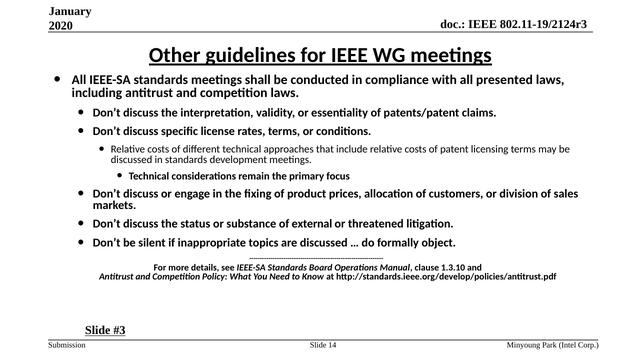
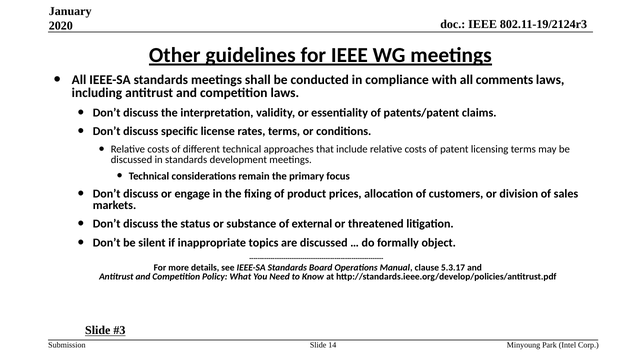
presented: presented -> comments
1.3.10: 1.3.10 -> 5.3.17
